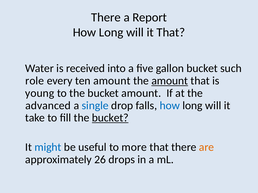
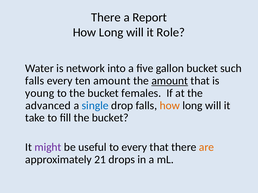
it That: That -> Role
received: received -> network
role at (35, 81): role -> falls
bucket amount: amount -> females
how at (170, 106) colour: blue -> orange
bucket at (110, 118) underline: present -> none
might colour: blue -> purple
to more: more -> every
26: 26 -> 21
